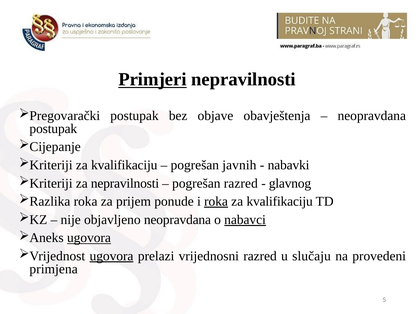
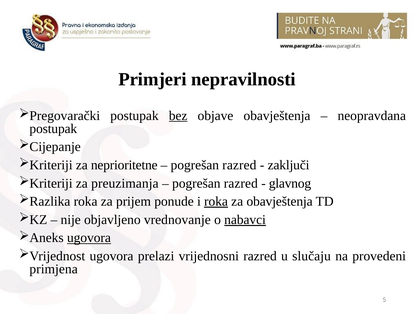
Primjeri underline: present -> none
bez underline: none -> present
kvalifikaciju at (124, 165): kvalifikaciju -> neprioritetne
javnih at (239, 165): javnih -> razred
nabavki: nabavki -> zaključi
za nepravilnosti: nepravilnosti -> preuzimanja
kvalifikaciju at (280, 202): kvalifikaciju -> obavještenja
objavljeno neopravdana: neopravdana -> vrednovanje
ugovora at (112, 256) underline: present -> none
